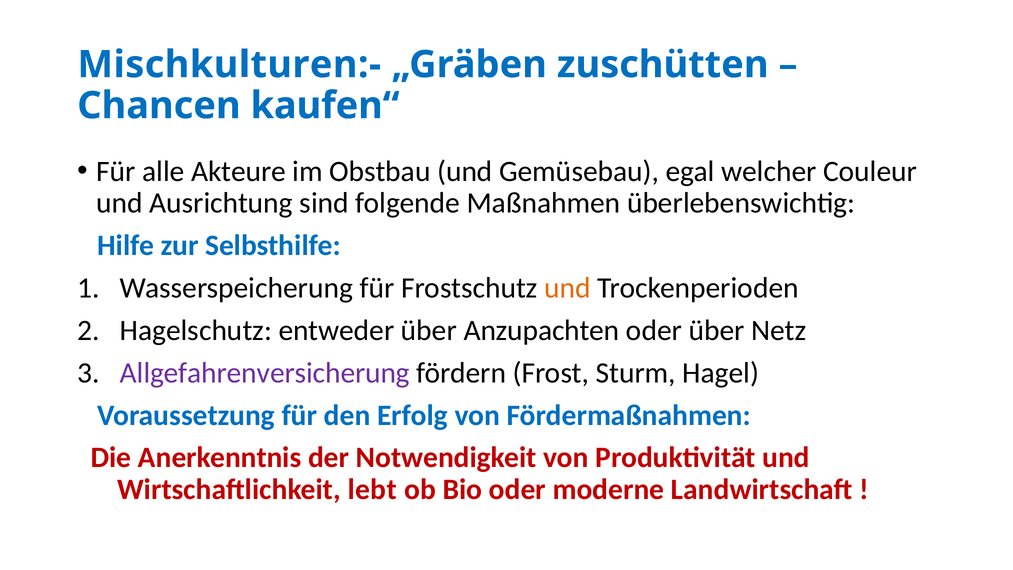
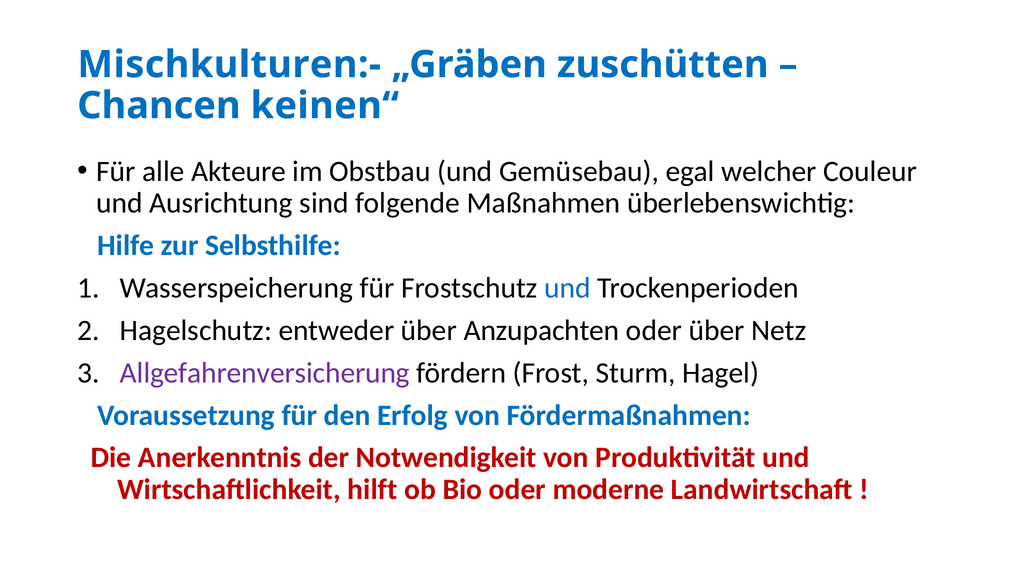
kaufen“: kaufen“ -> keinen“
und at (568, 288) colour: orange -> blue
lebt: lebt -> hilft
